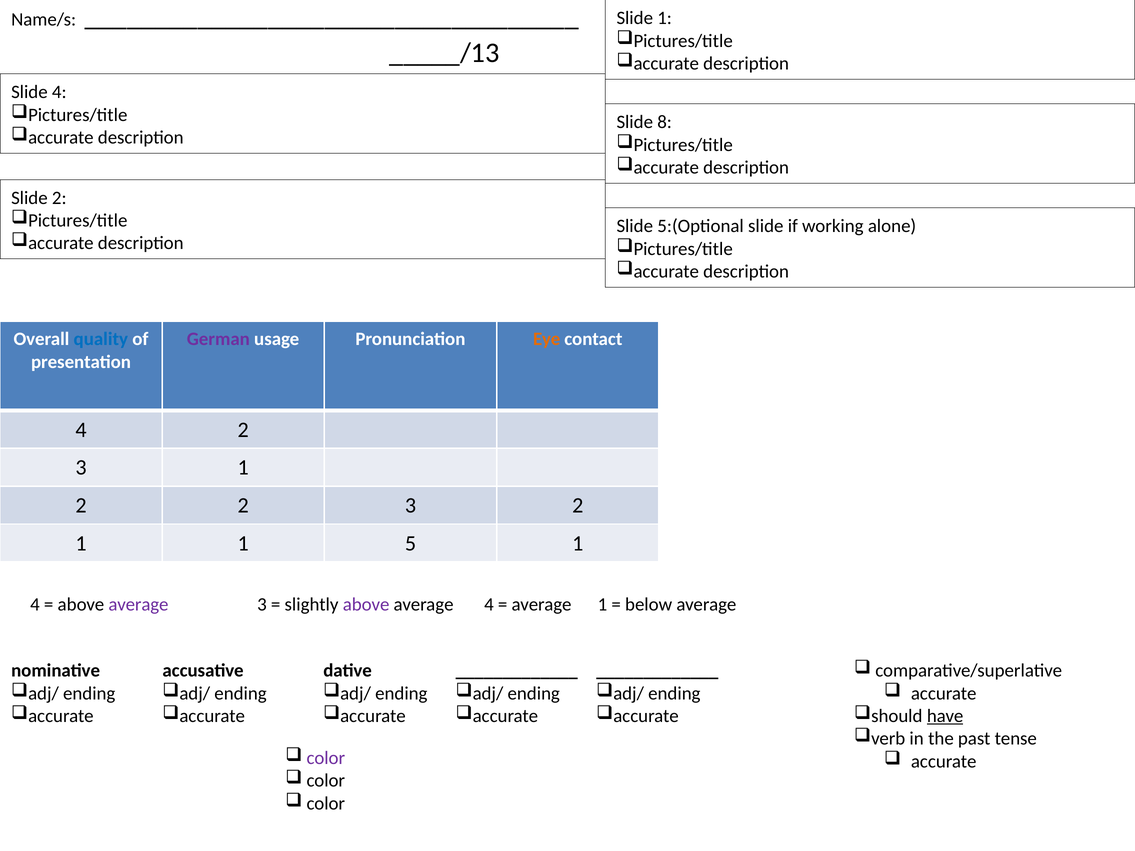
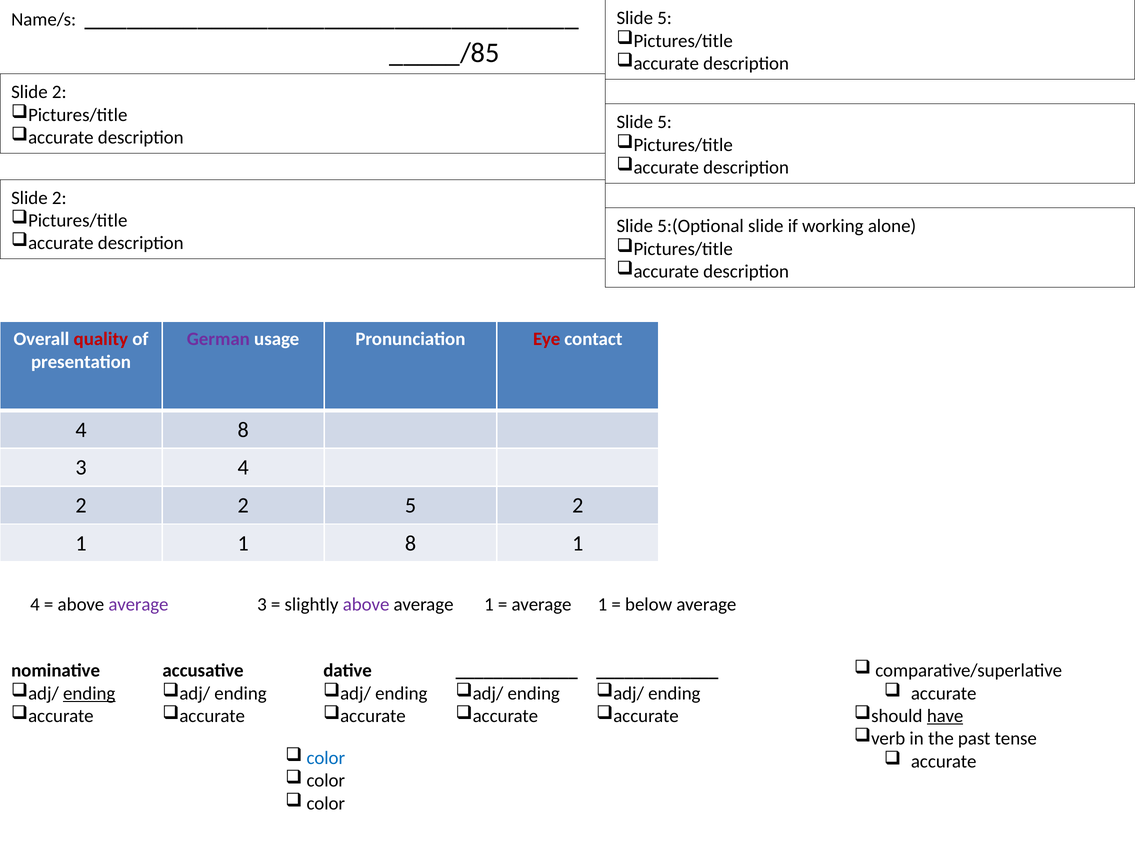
1 at (665, 18): 1 -> 5
_____/13: _____/13 -> _____/85
4 at (59, 92): 4 -> 2
8 at (665, 122): 8 -> 5
quality colour: blue -> red
Eye colour: orange -> red
4 2: 2 -> 8
3 1: 1 -> 4
2 2 3: 3 -> 5
1 5: 5 -> 8
4 at (489, 605): 4 -> 1
ending at (89, 694) underline: none -> present
color at (326, 758) colour: purple -> blue
